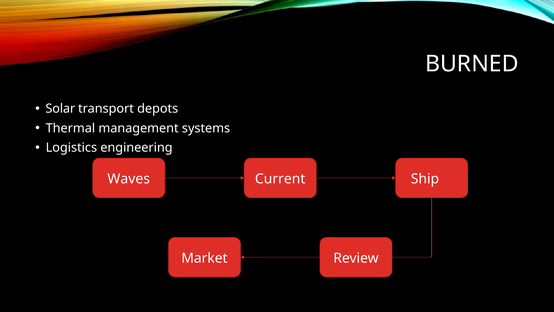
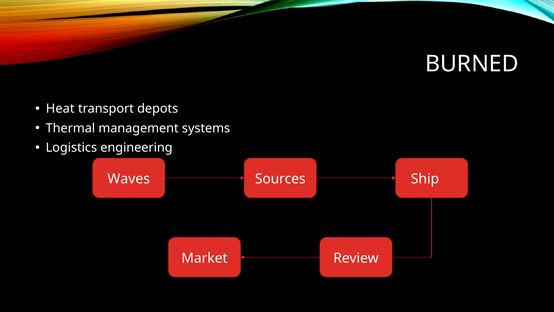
Solar: Solar -> Heat
Current: Current -> Sources
